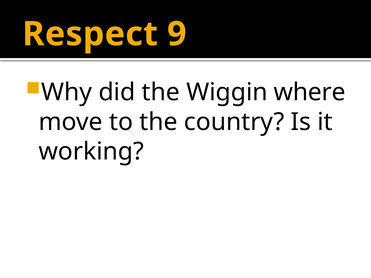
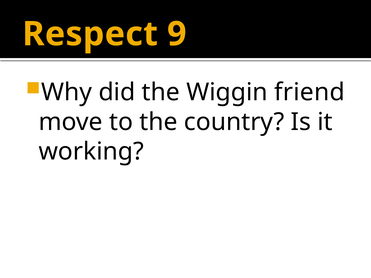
where: where -> friend
